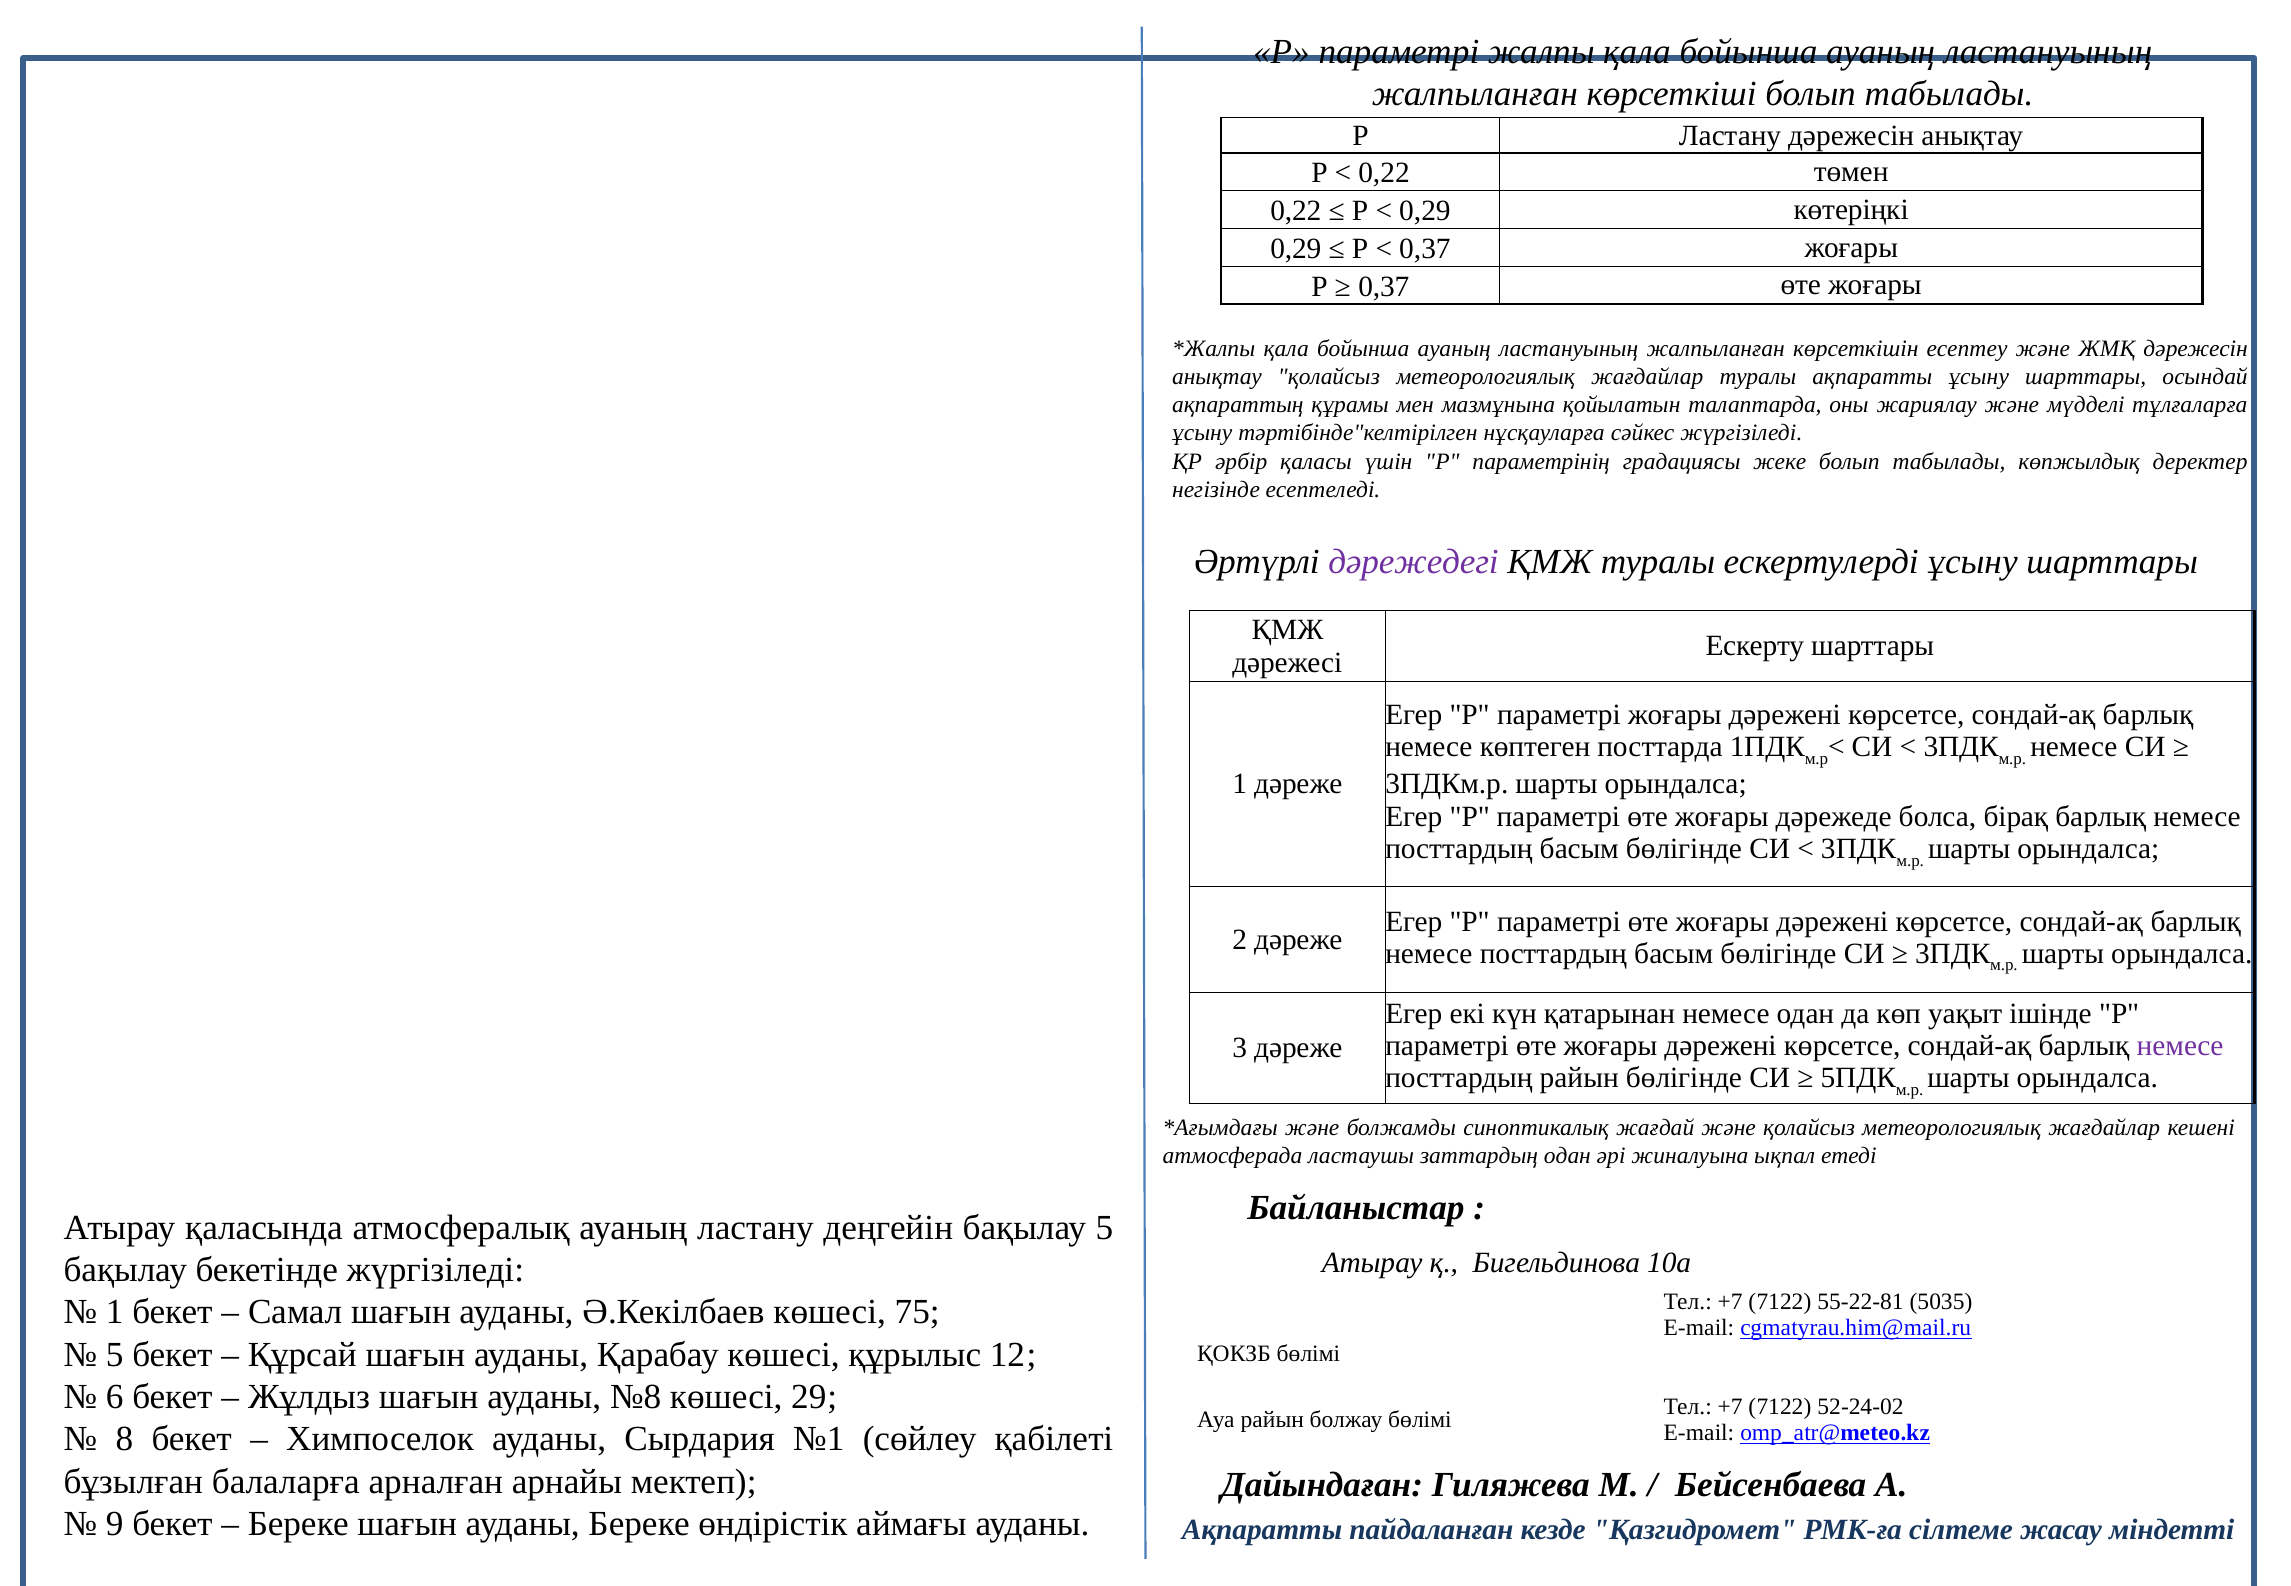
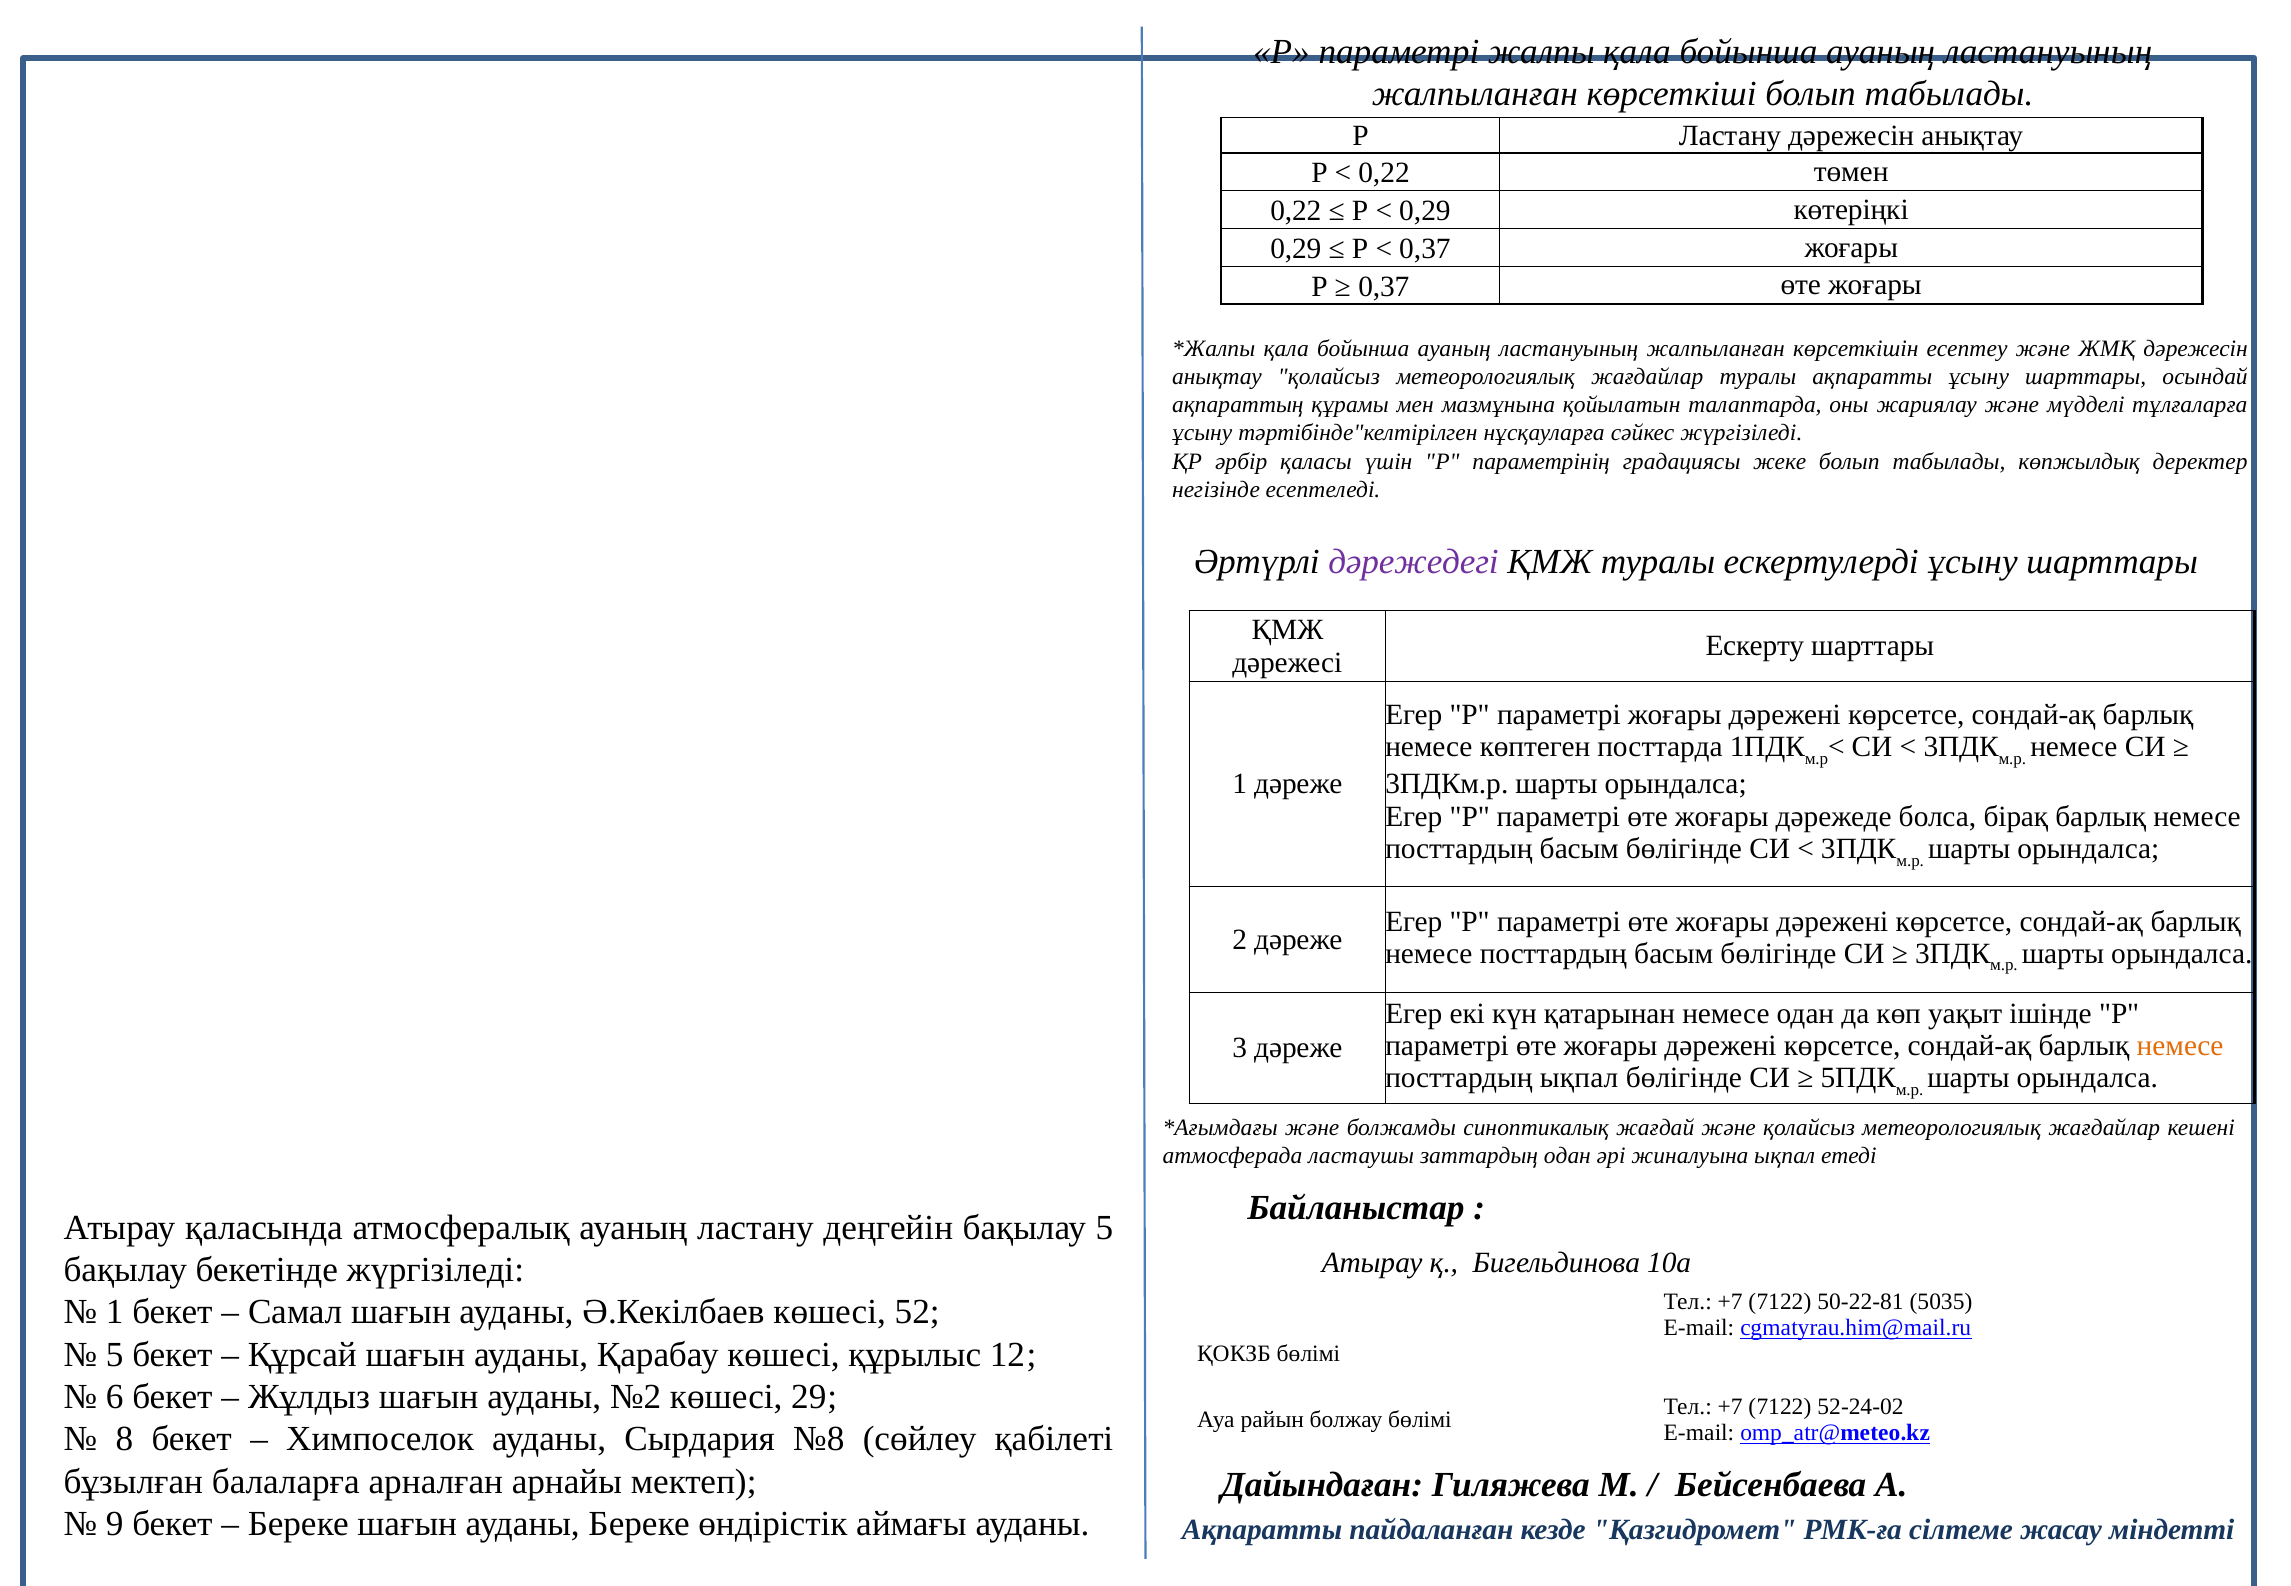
немесе at (2180, 1046) colour: purple -> orange
посттардың райын: райын -> ықпал
55-22-81: 55-22-81 -> 50-22-81
75: 75 -> 52
№8: №8 -> №2
№1: №1 -> №8
